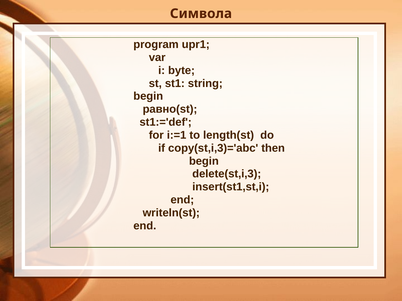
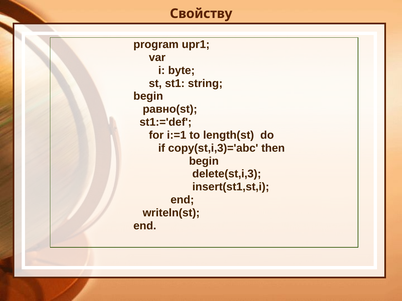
Символа: Символа -> Свойству
